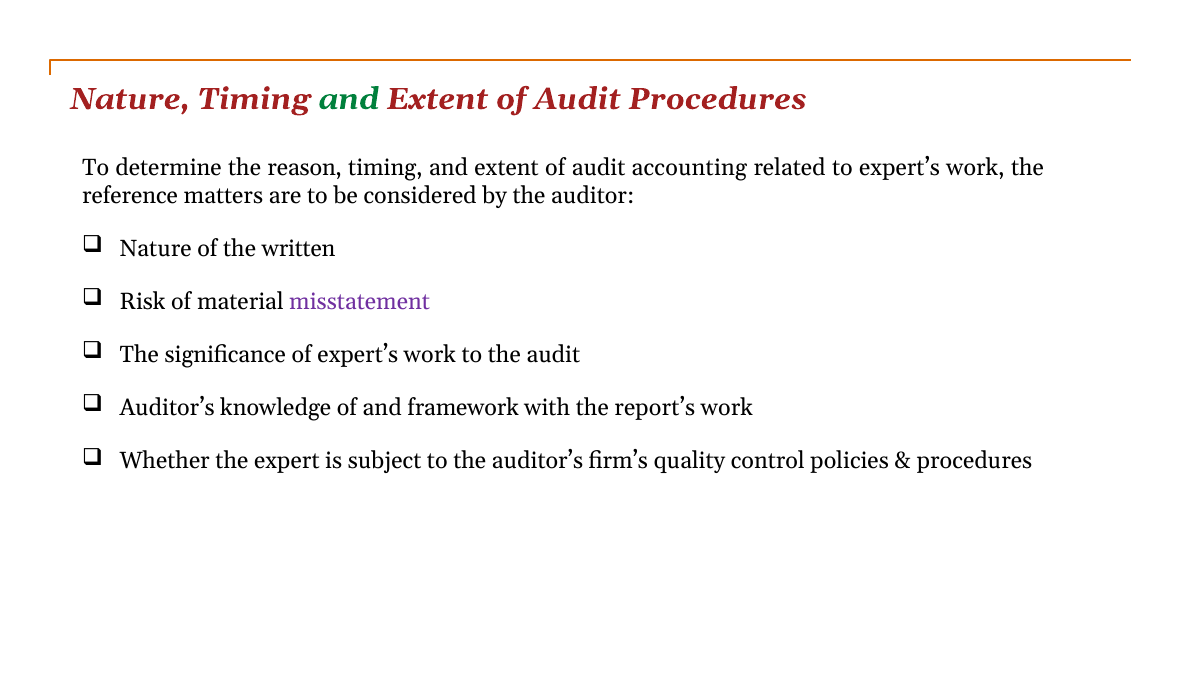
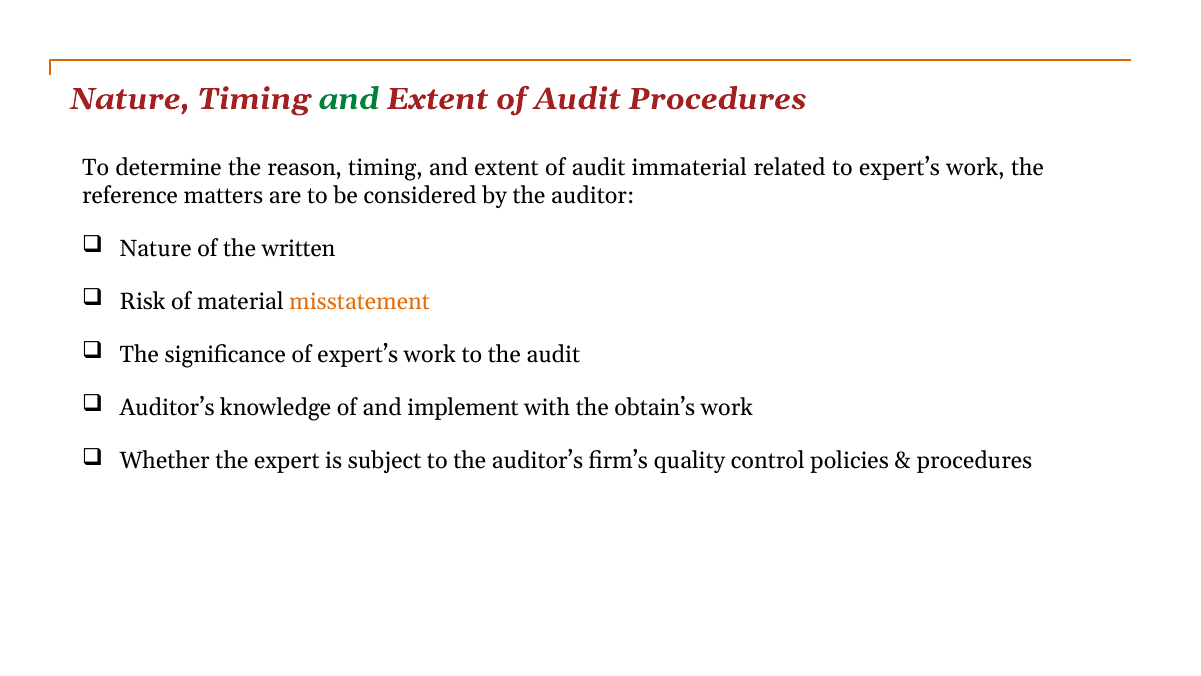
accounting: accounting -> immaterial
misstatement colour: purple -> orange
framework: framework -> implement
report’s: report’s -> obtain’s
